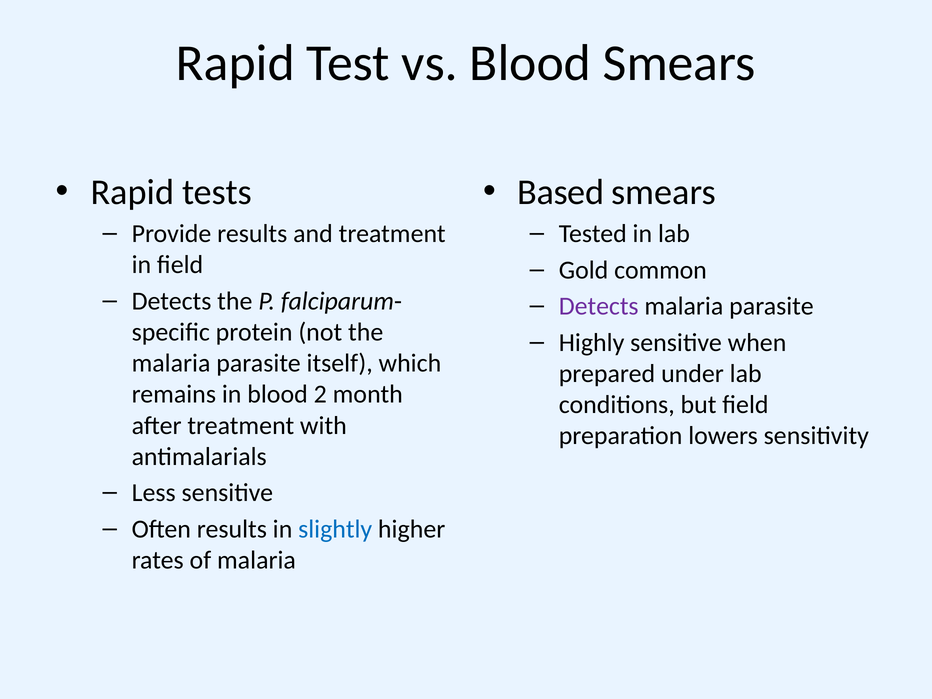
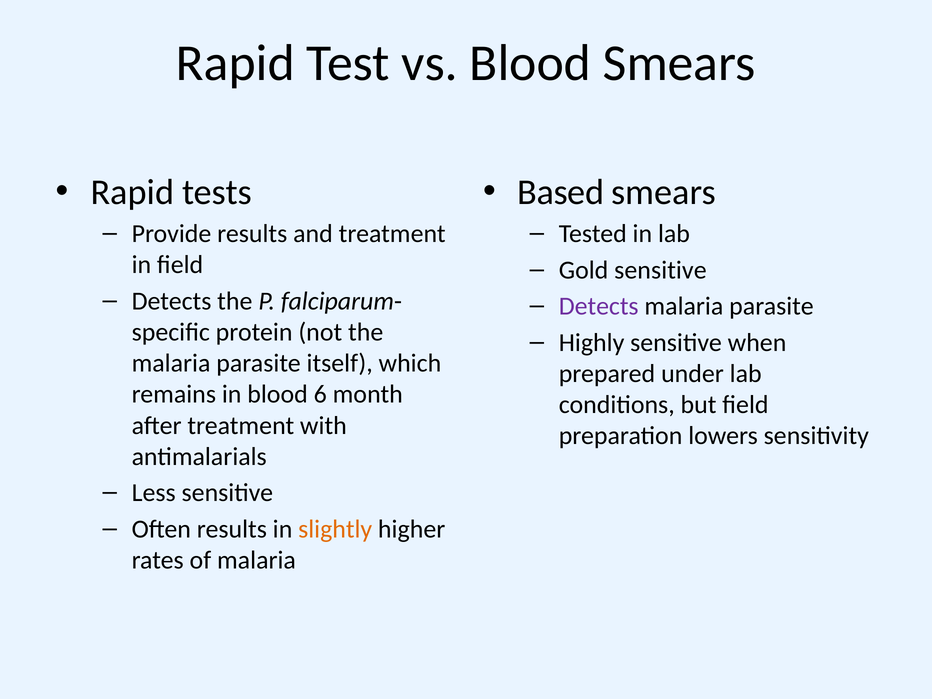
Gold common: common -> sensitive
2: 2 -> 6
slightly colour: blue -> orange
